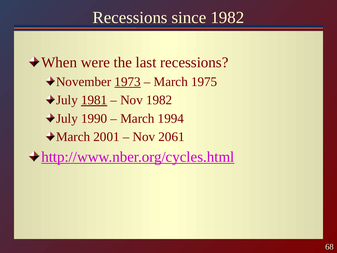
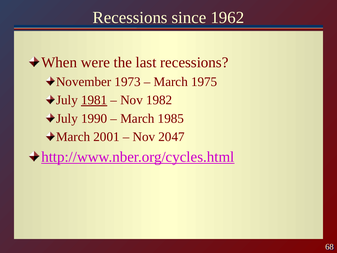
since 1982: 1982 -> 1962
1973 underline: present -> none
1994: 1994 -> 1985
2061: 2061 -> 2047
